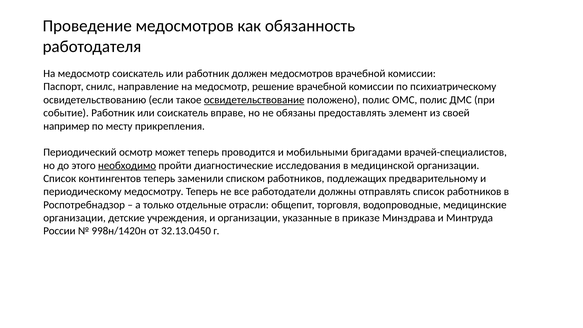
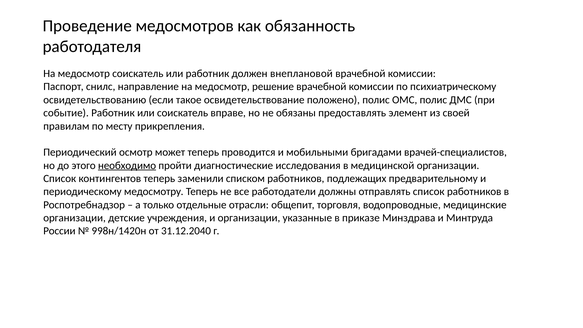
должен медосмотров: медосмотров -> внеплановой
освидетельствование underline: present -> none
например: например -> правилам
32.13.0450: 32.13.0450 -> 31.12.2040
